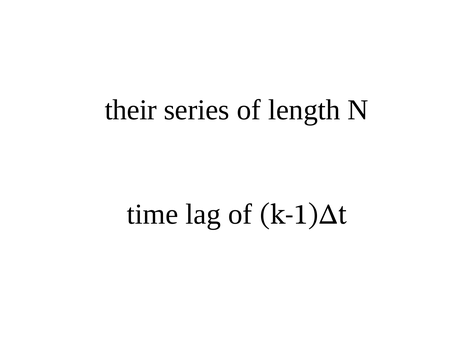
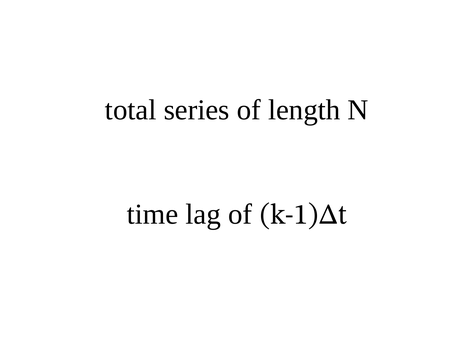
their: their -> total
